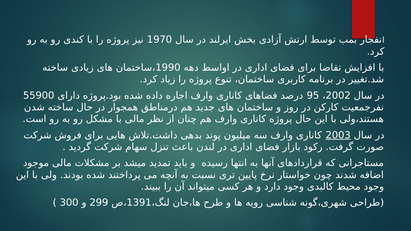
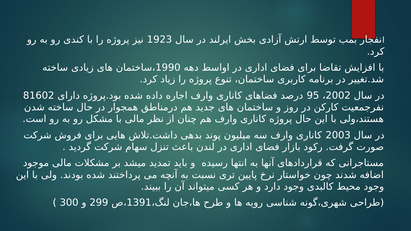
1970: 1970 -> 1923
55900: 55900 -> 81602
2003 underline: present -> none
